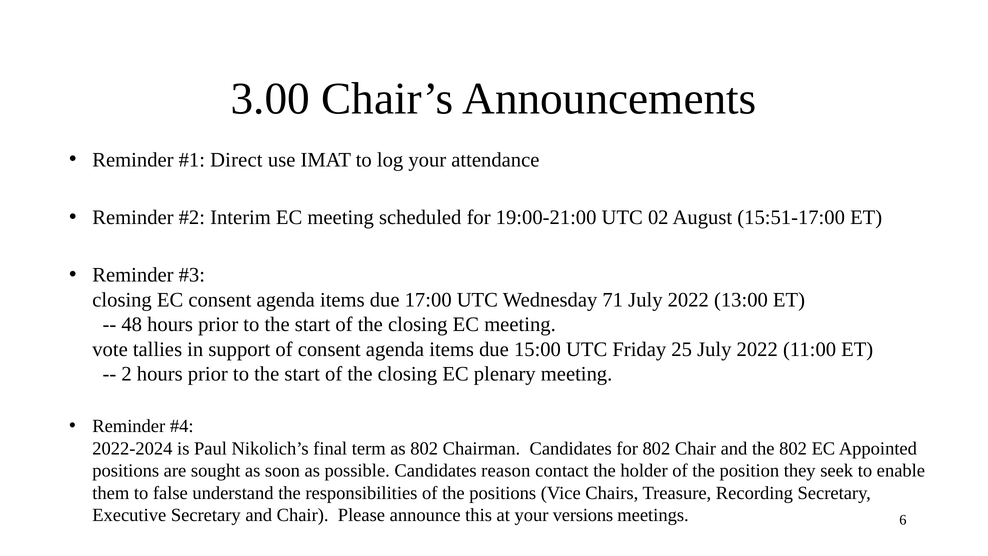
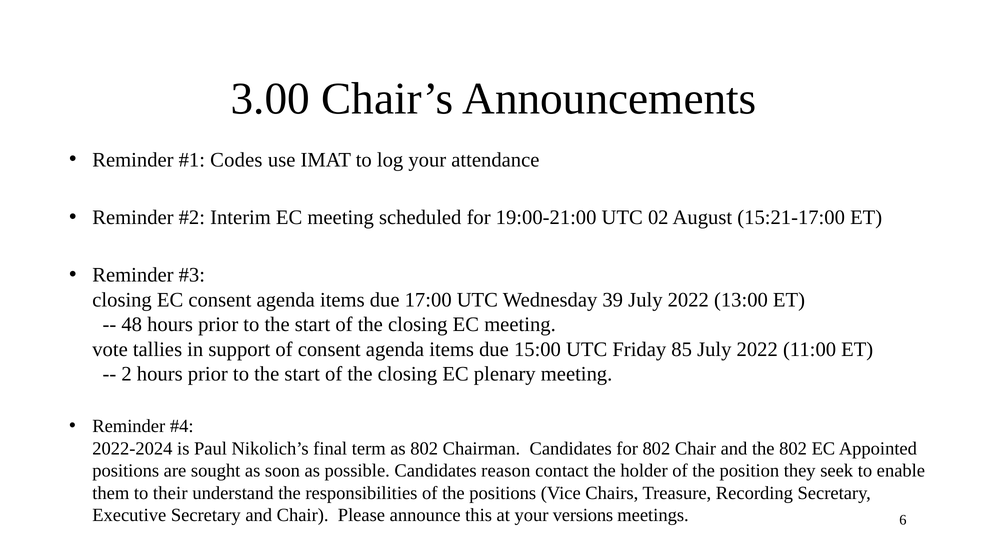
Direct: Direct -> Codes
15:51-17:00: 15:51-17:00 -> 15:21-17:00
71: 71 -> 39
25: 25 -> 85
false: false -> their
